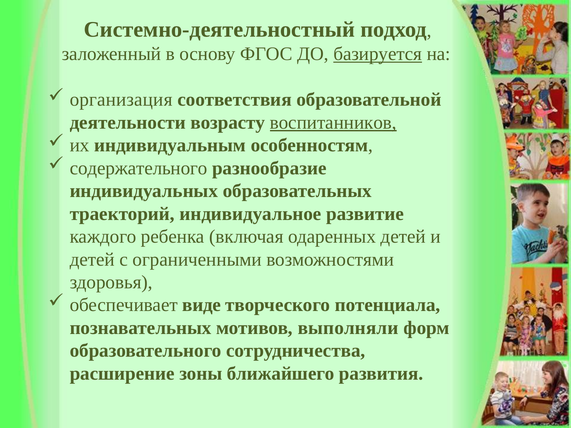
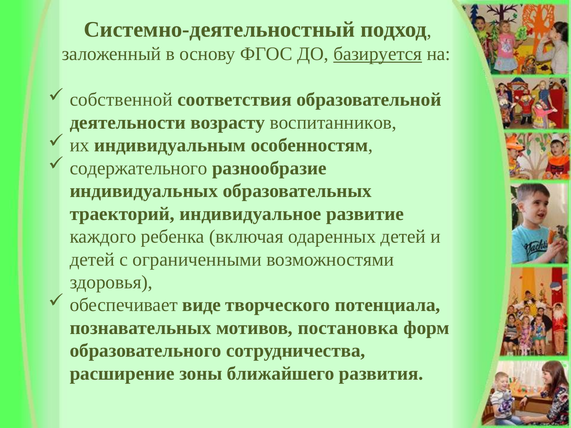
организация: организация -> собственной
воспитанников underline: present -> none
выполняли: выполняли -> постановка
